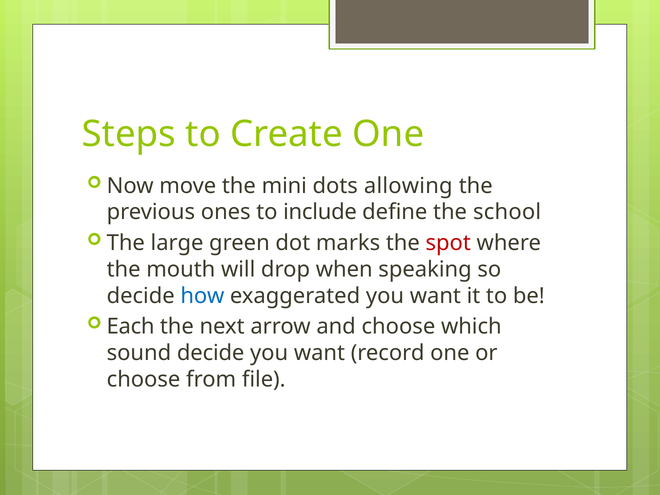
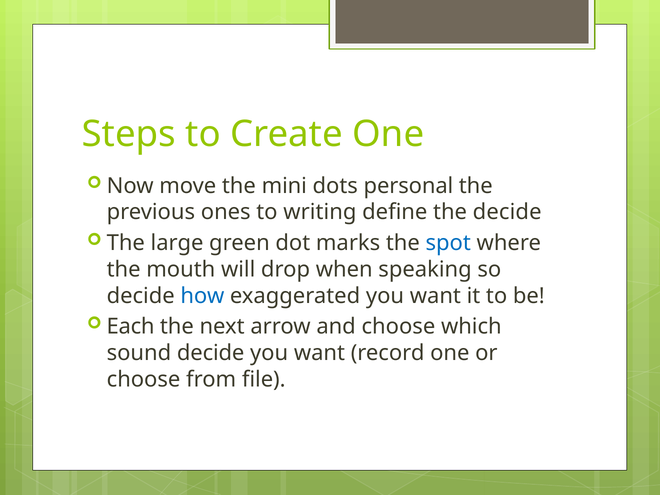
allowing: allowing -> personal
include: include -> writing
the school: school -> decide
spot colour: red -> blue
